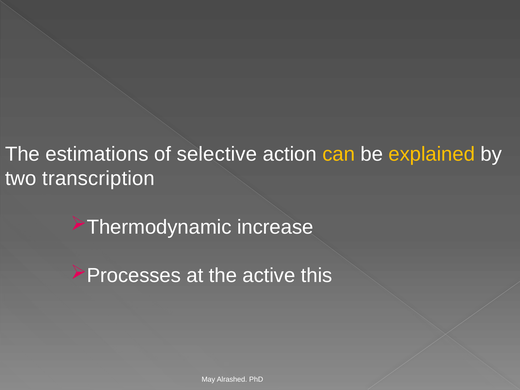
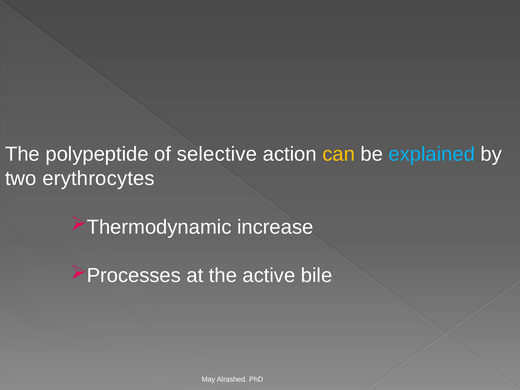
estimations: estimations -> polypeptide
explained colour: yellow -> light blue
transcription: transcription -> erythrocytes
this: this -> bile
